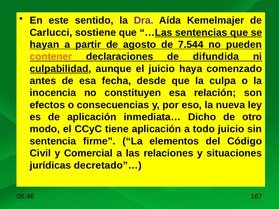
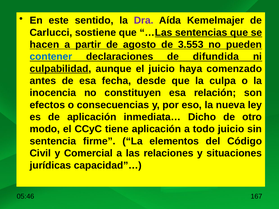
hayan: hayan -> hacen
7.544: 7.544 -> 3.553
contener colour: orange -> blue
decretado”…: decretado”… -> capacidad”…
